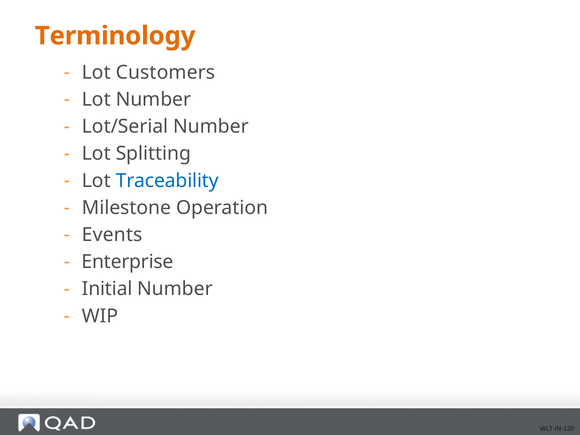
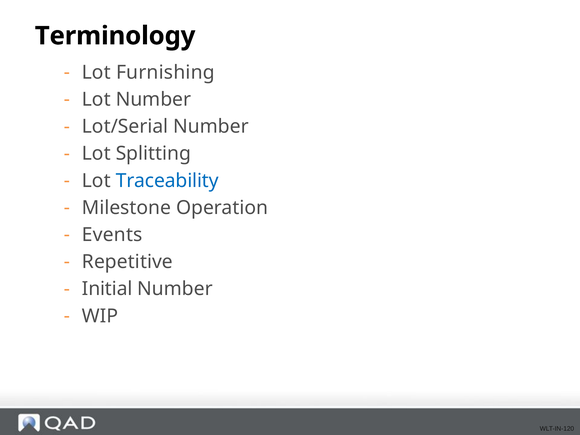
Terminology colour: orange -> black
Customers: Customers -> Furnishing
Enterprise: Enterprise -> Repetitive
